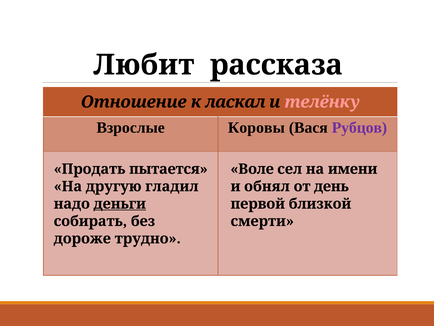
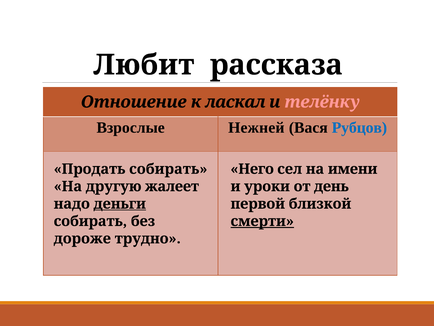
Коровы: Коровы -> Нежней
Рубцов colour: purple -> blue
Продать пытается: пытается -> собирать
Воле: Воле -> Него
гладил: гладил -> жалеет
обнял: обнял -> уроки
смерти underline: none -> present
